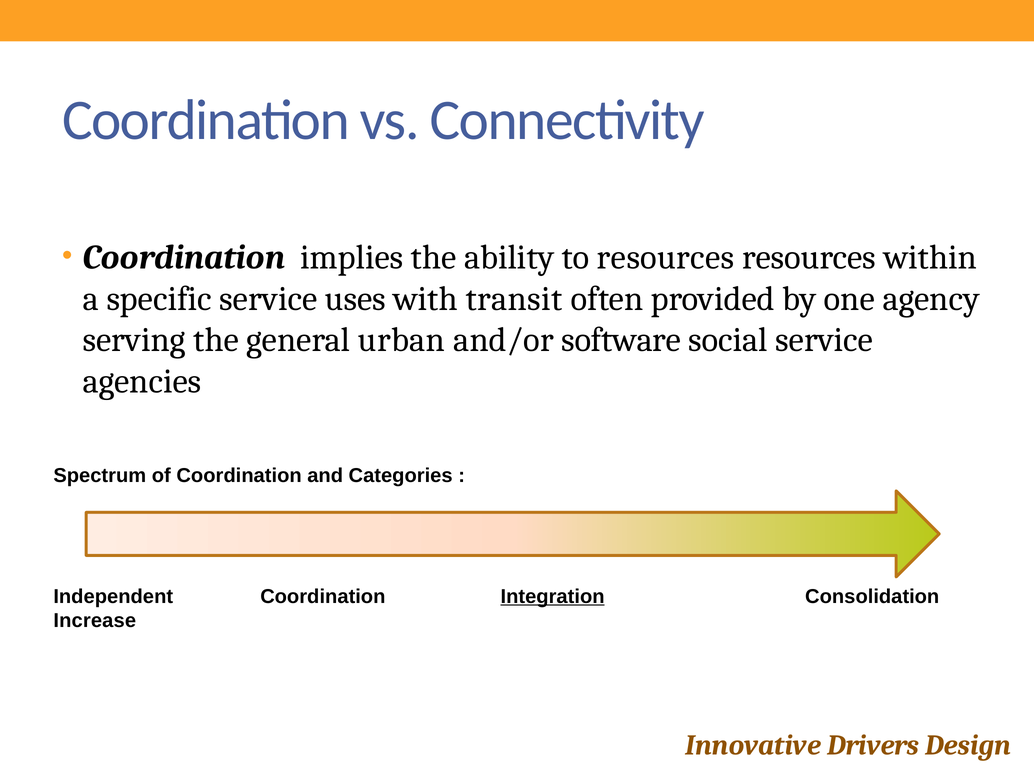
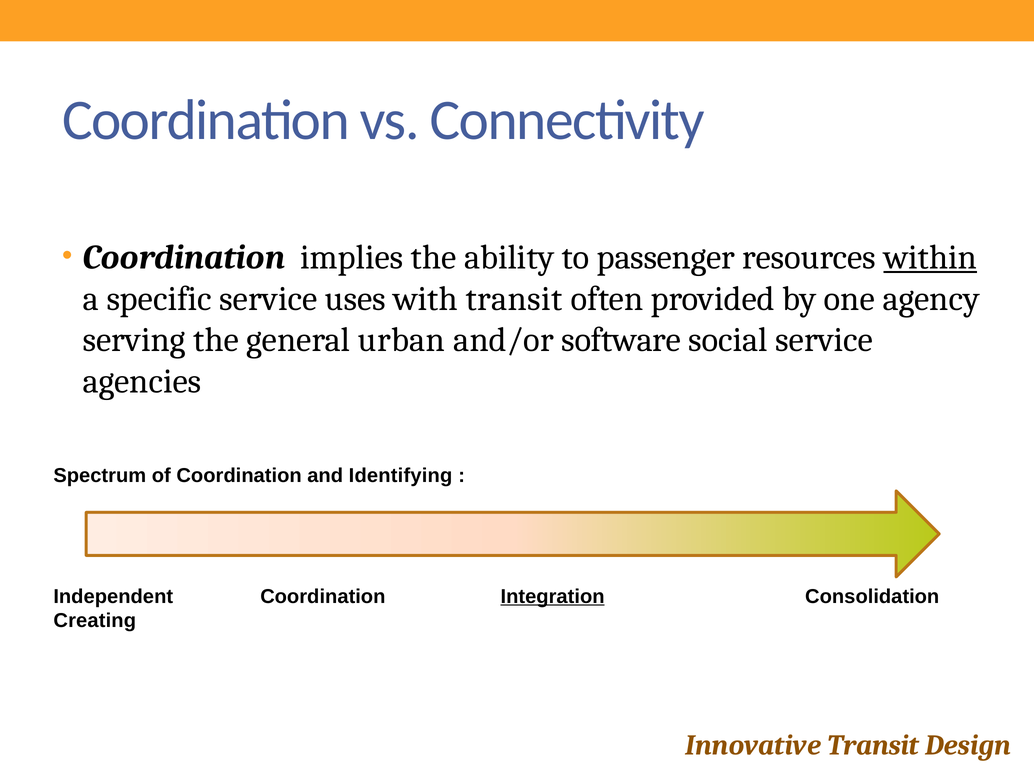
to resources: resources -> passenger
within underline: none -> present
Categories: Categories -> Identifying
Increase: Increase -> Creating
Innovative Drivers: Drivers -> Transit
